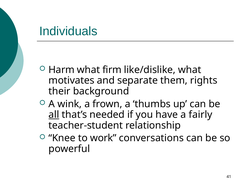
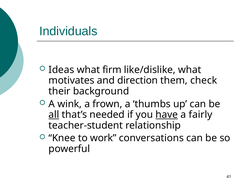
Harm: Harm -> Ideas
separate: separate -> direction
rights: rights -> check
have underline: none -> present
